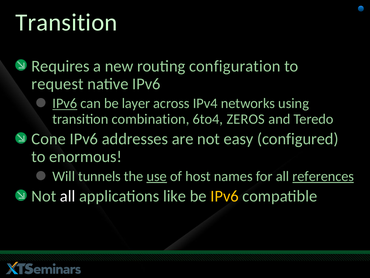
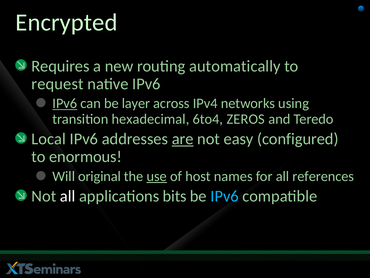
Transition at (66, 22): Transition -> Encrypted
configuration: configuration -> automatically
combination: combination -> hexadecimal
Cone: Cone -> Local
are underline: none -> present
tunnels: tunnels -> original
references underline: present -> none
like: like -> bits
IPv6 at (225, 196) colour: yellow -> light blue
